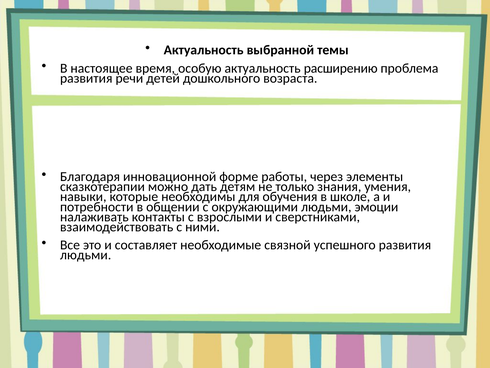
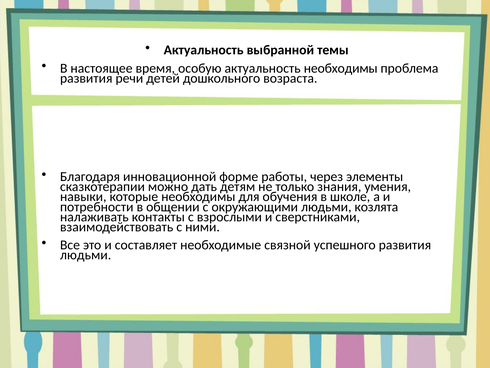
актуальность расширению: расширению -> необходимы
эмоции: эмоции -> козлята
